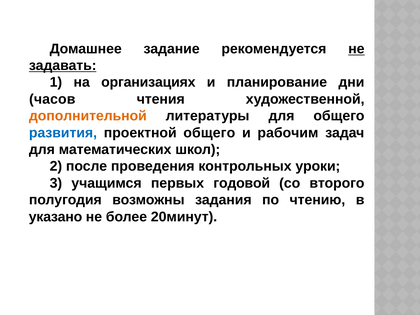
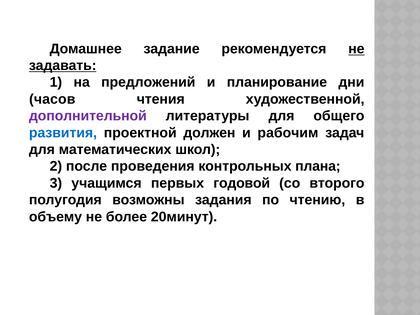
организациях: организациях -> предложений
дополнительной colour: orange -> purple
проектной общего: общего -> должен
уроки: уроки -> плана
указано: указано -> объему
